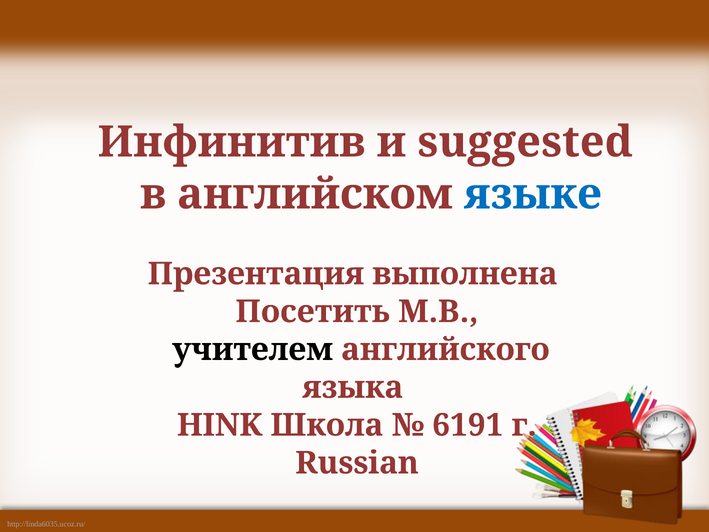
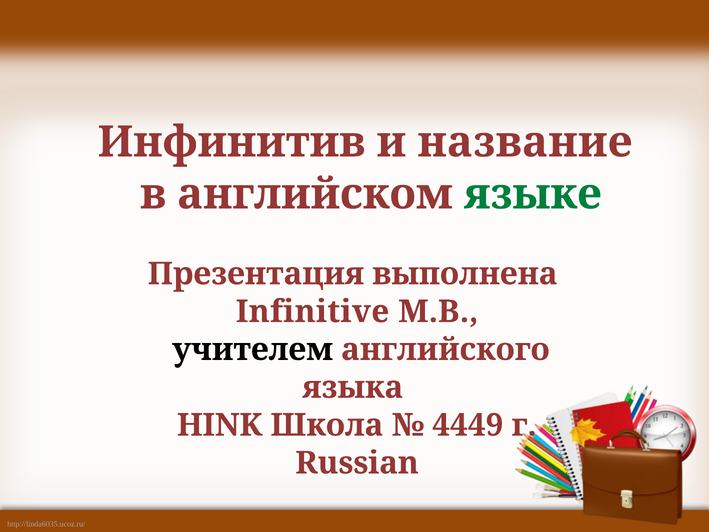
suggested: suggested -> название
языке colour: blue -> green
Посетить: Посетить -> Infinitive
6191: 6191 -> 4449
